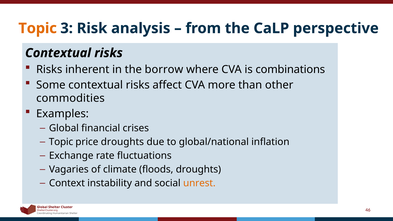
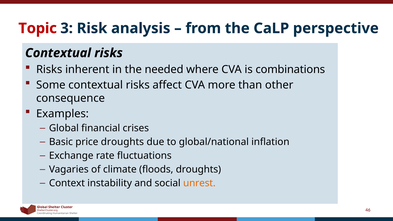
Topic at (38, 28) colour: orange -> red
borrow: borrow -> needed
commodities: commodities -> consequence
Topic at (61, 142): Topic -> Basic
